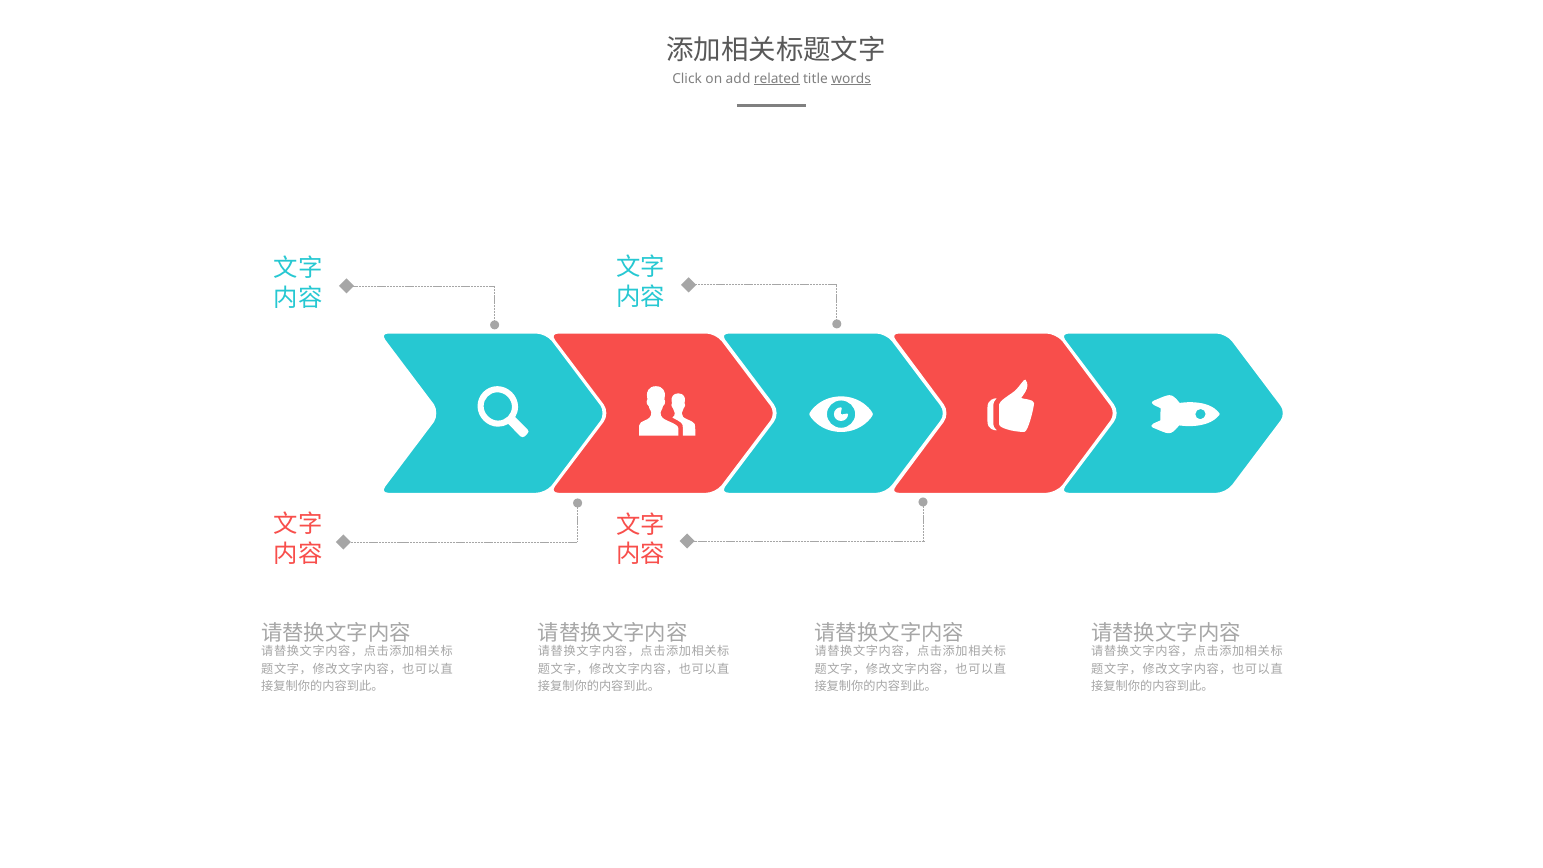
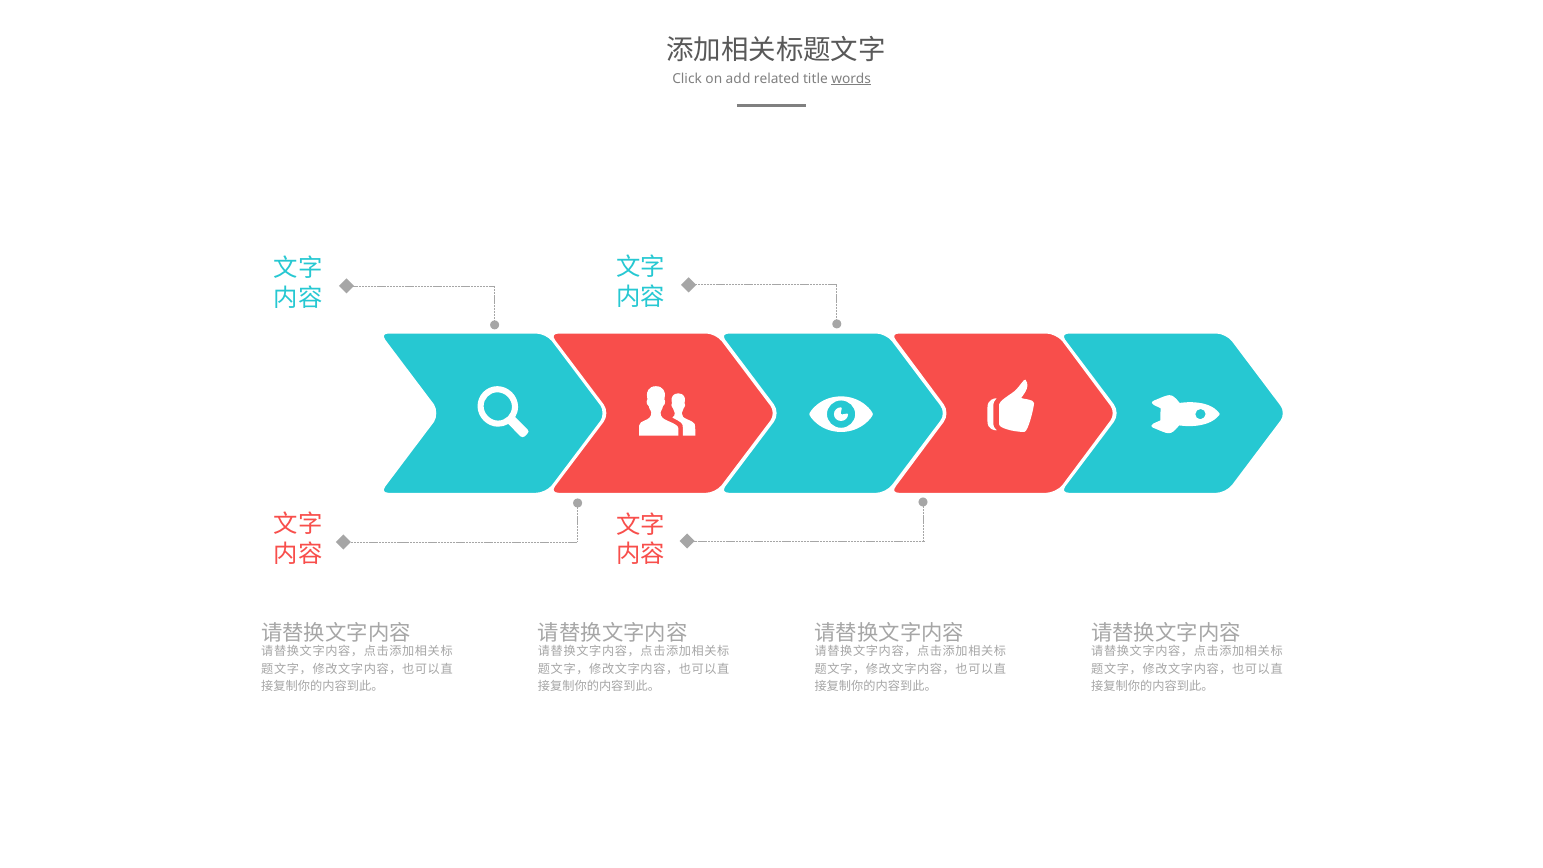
related underline: present -> none
